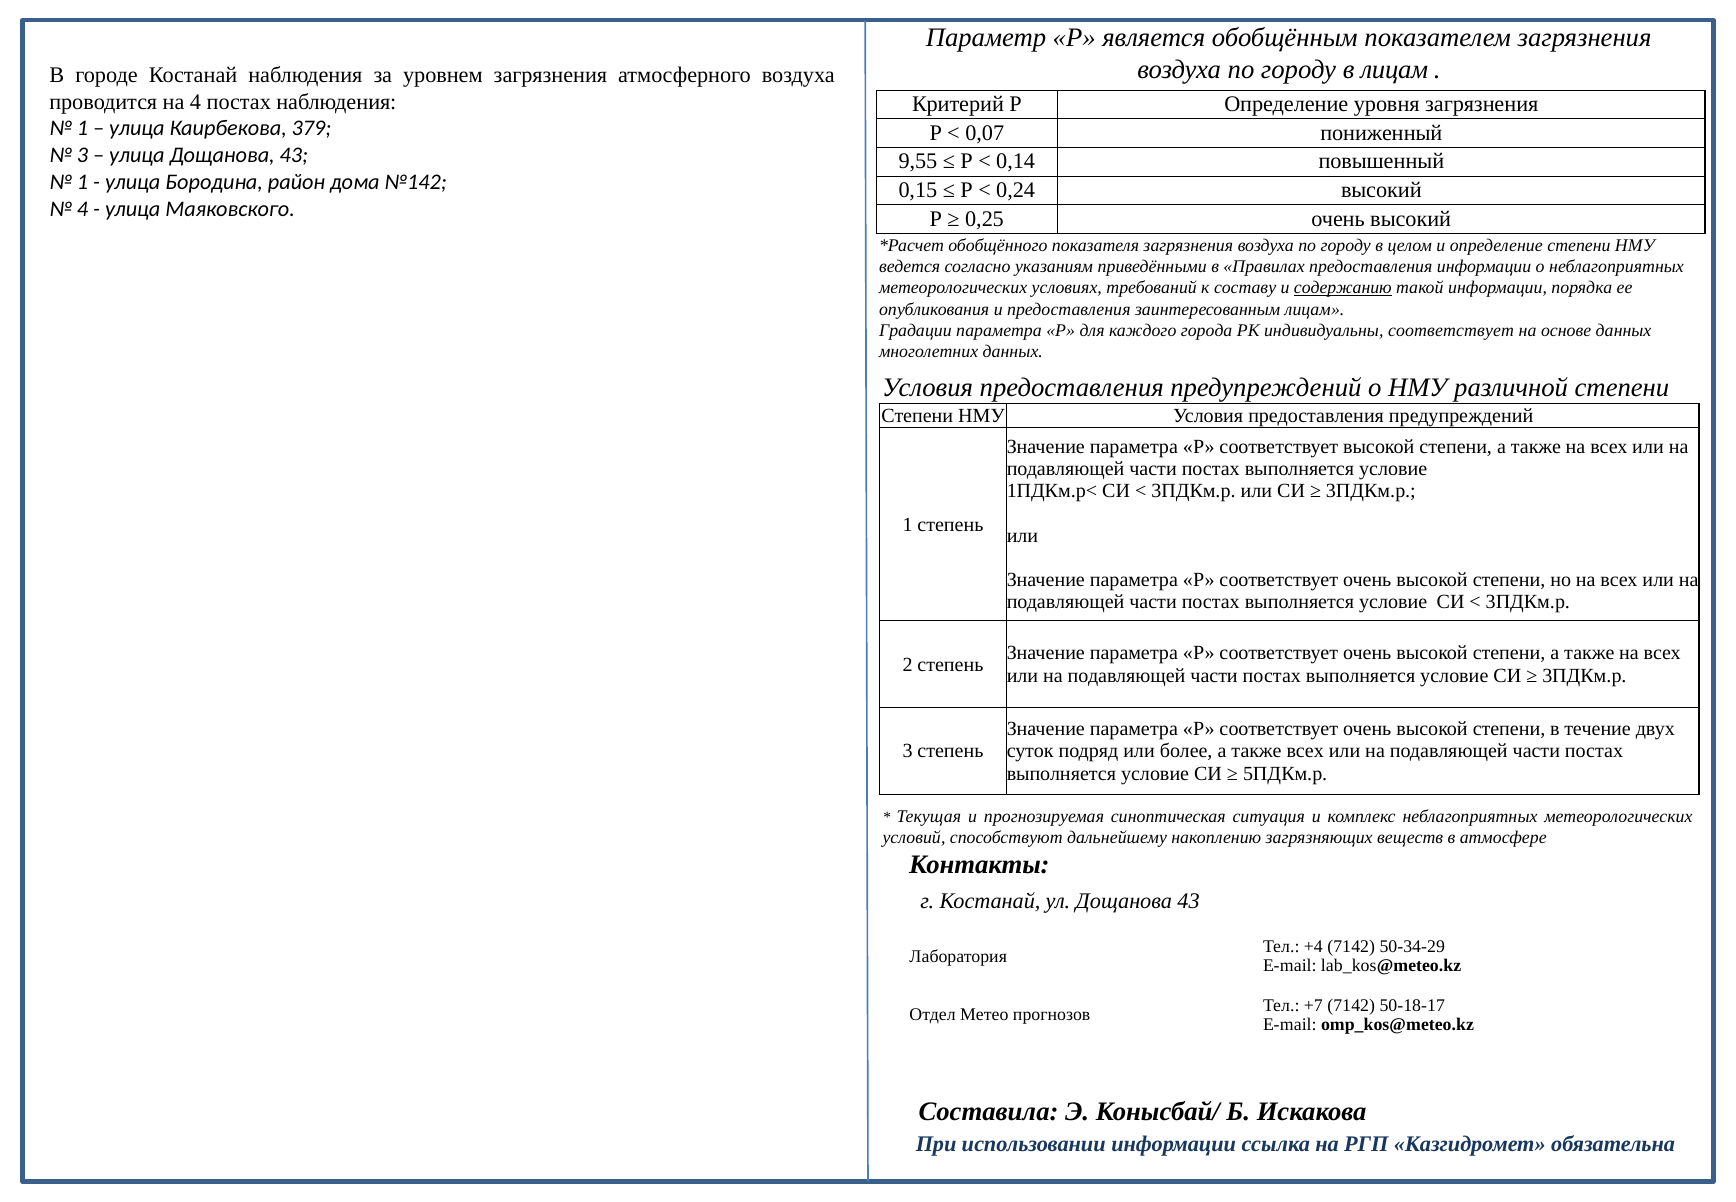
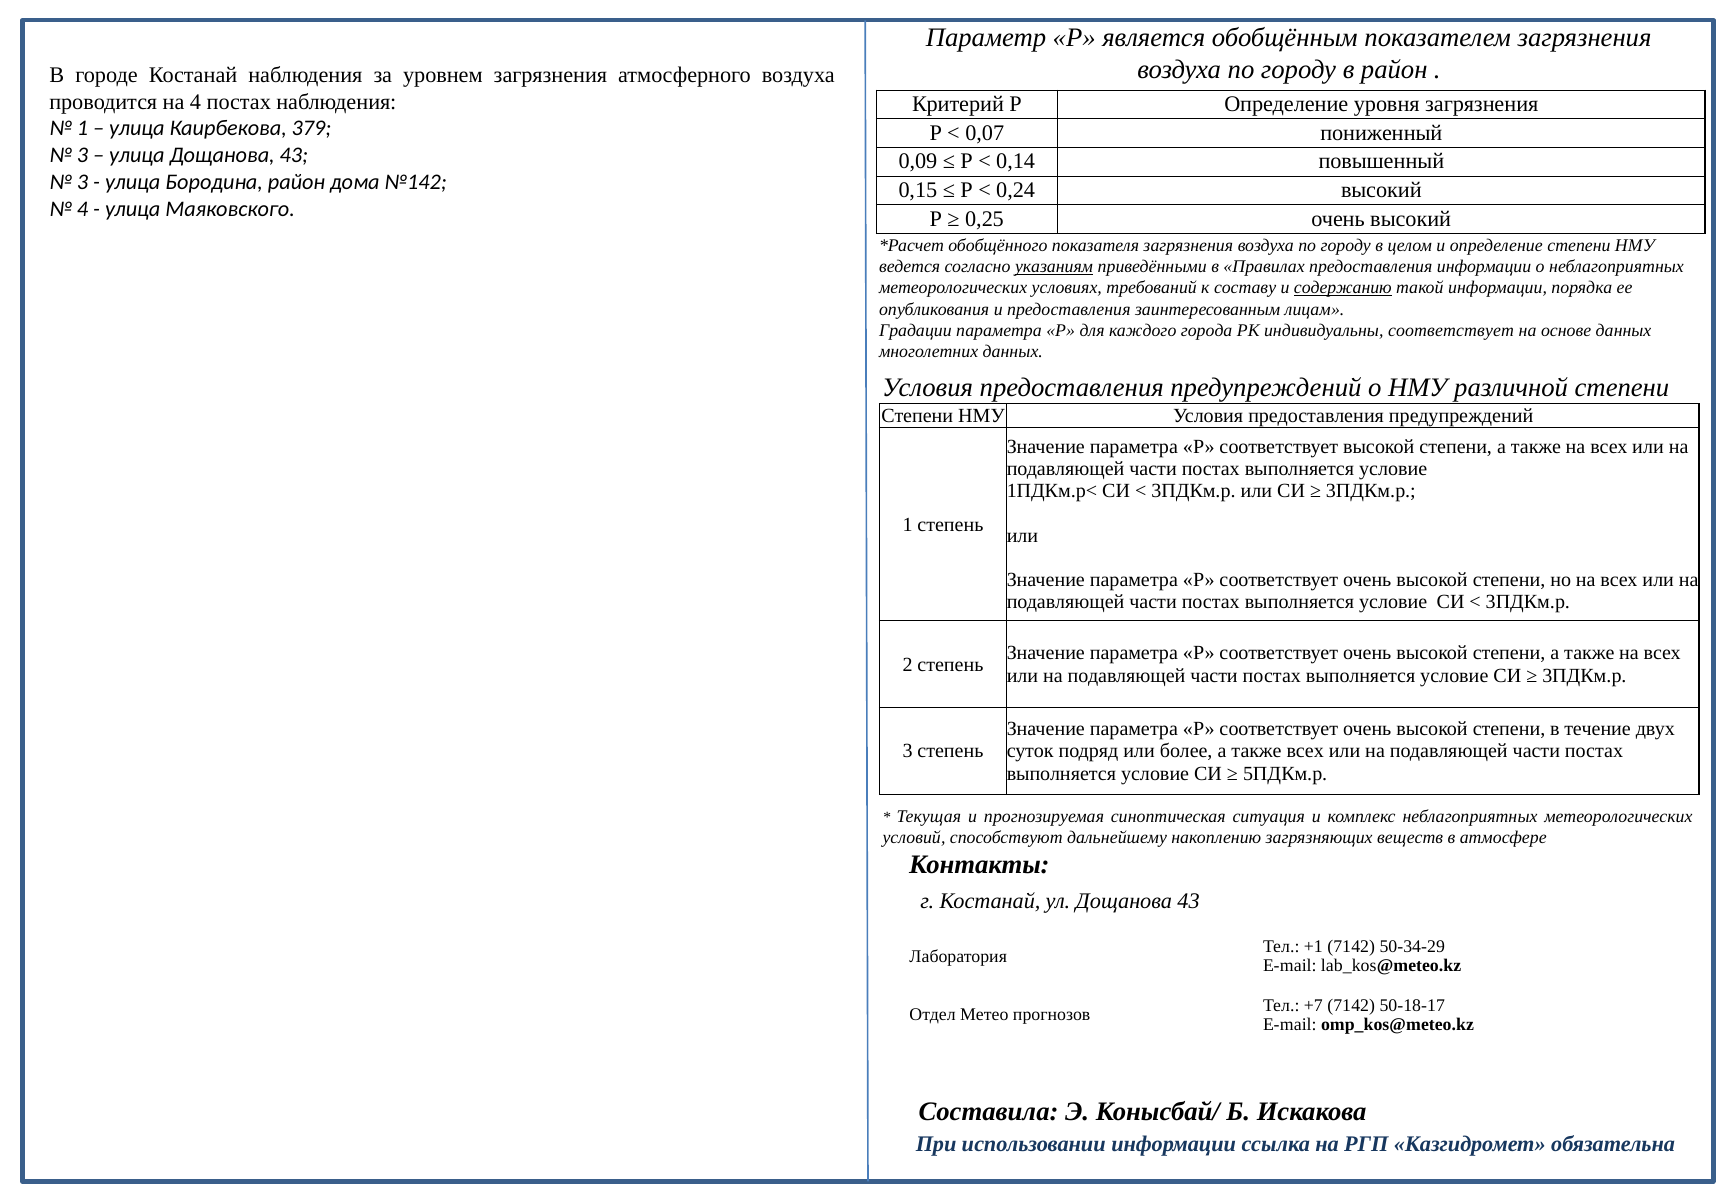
в лицам: лицам -> район
9,55: 9,55 -> 0,09
1 at (83, 182): 1 -> 3
указаниям underline: none -> present
+4: +4 -> +1
